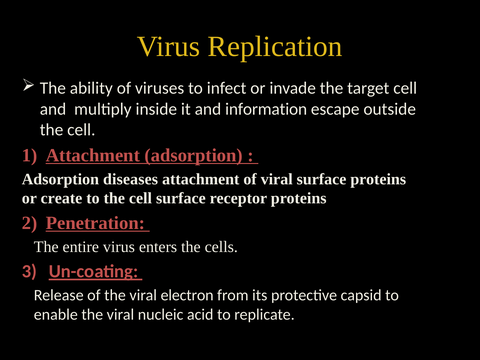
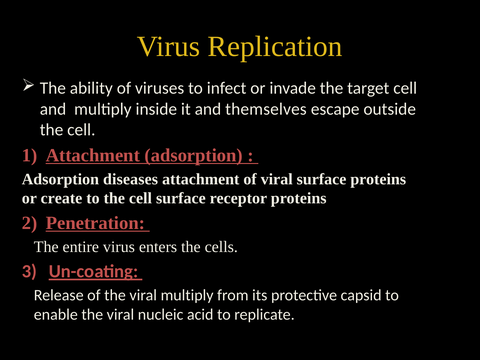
information: information -> themselves
viral electron: electron -> multiply
